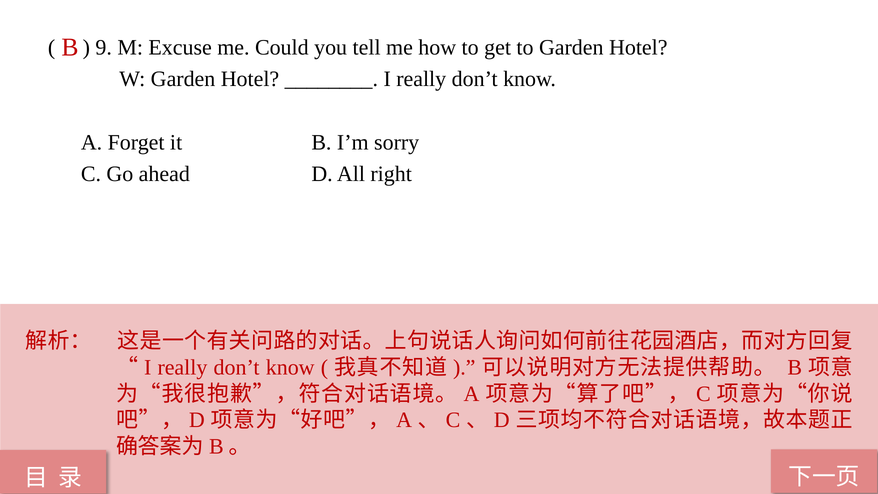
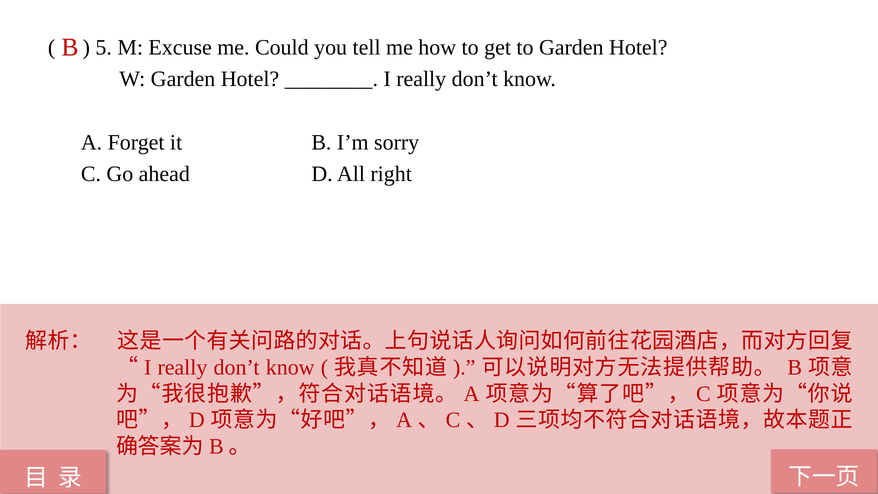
9: 9 -> 5
